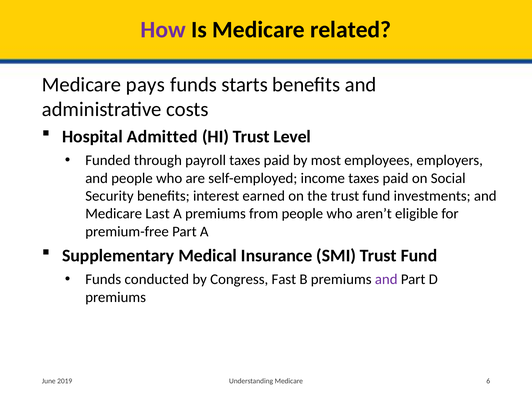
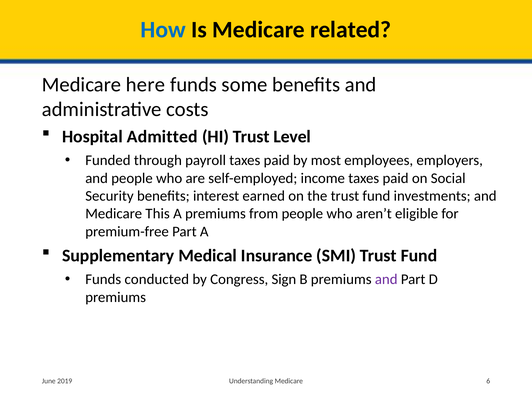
How colour: purple -> blue
pays: pays -> here
starts: starts -> some
Last: Last -> This
Fast: Fast -> Sign
